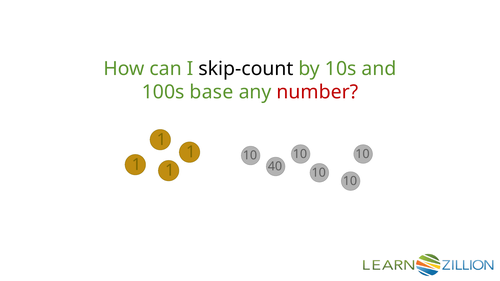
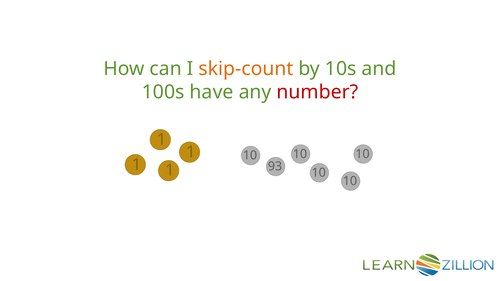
skip-count colour: black -> orange
base: base -> have
40: 40 -> 93
